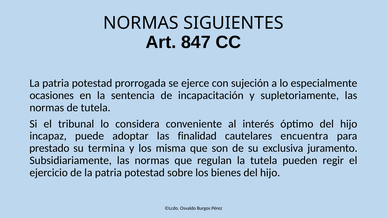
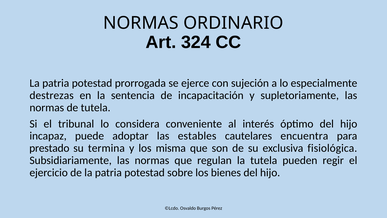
SIGUIENTES: SIGUIENTES -> ORDINARIO
847: 847 -> 324
ocasiones: ocasiones -> destrezas
finalidad: finalidad -> estables
juramento: juramento -> fisiológica
